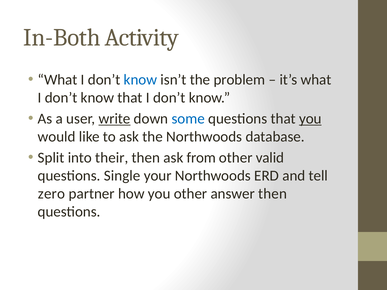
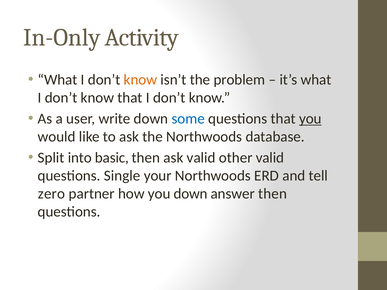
In-Both: In-Both -> In-Only
know at (140, 80) colour: blue -> orange
write underline: present -> none
their: their -> basic
ask from: from -> valid
you other: other -> down
